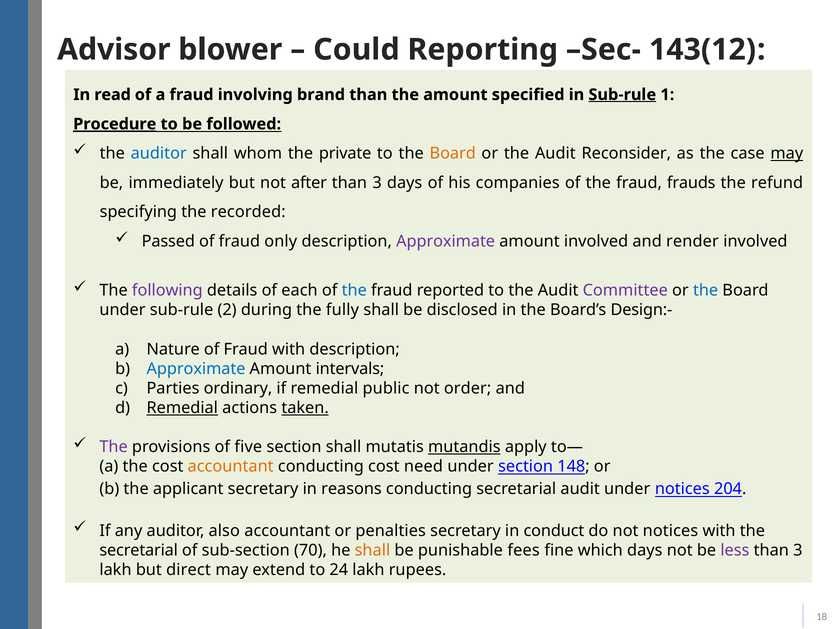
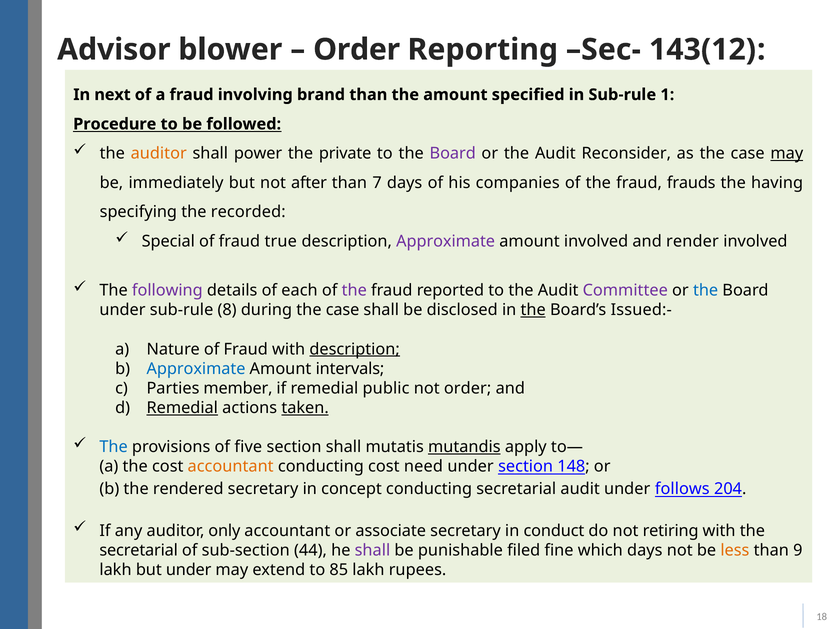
Could at (356, 50): Could -> Order
read: read -> next
Sub-rule at (622, 95) underline: present -> none
Procedure underline: present -> none
auditor at (159, 153) colour: blue -> orange
whom: whom -> power
Board at (453, 153) colour: orange -> purple
3 at (377, 183): 3 -> 7
refund: refund -> having
Passed: Passed -> Special
only: only -> true
the at (354, 290) colour: blue -> purple
2: 2 -> 8
during the fully: fully -> case
the at (533, 310) underline: none -> present
Design:-: Design:- -> Issued:-
description at (355, 349) underline: none -> present
ordinary: ordinary -> member
The at (114, 447) colour: purple -> blue
applicant: applicant -> rendered
reasons: reasons -> concept
under notices: notices -> follows
also: also -> only
penalties: penalties -> associate
not notices: notices -> retiring
70: 70 -> 44
shall at (372, 550) colour: orange -> purple
fees: fees -> filed
less colour: purple -> orange
3 at (798, 550): 3 -> 9
but direct: direct -> under
24: 24 -> 85
